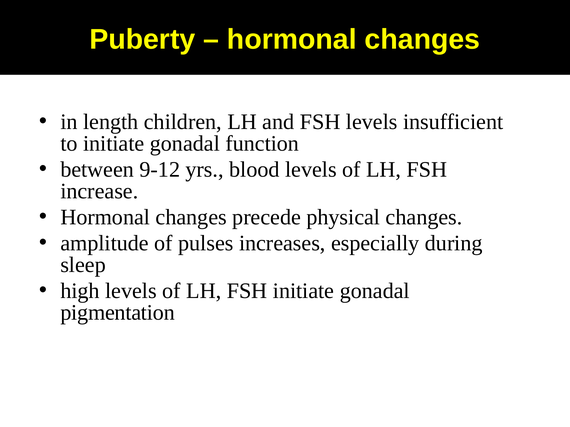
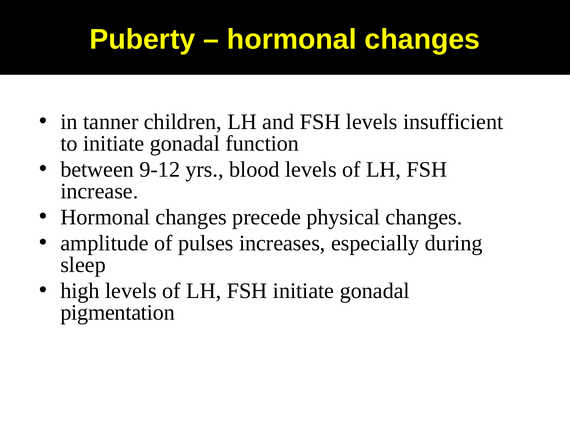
length: length -> tanner
